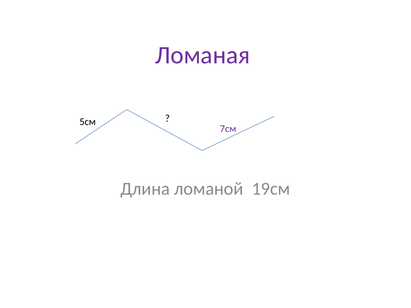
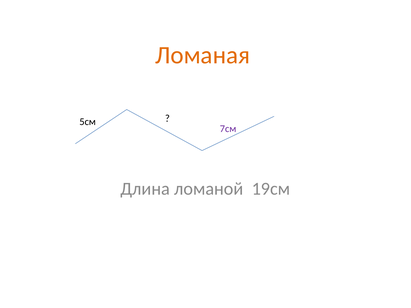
Ломаная colour: purple -> orange
